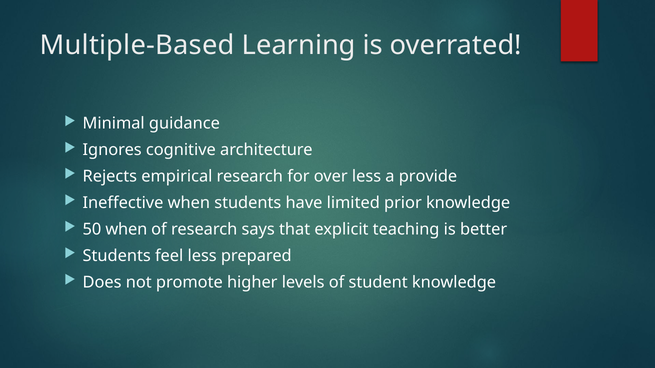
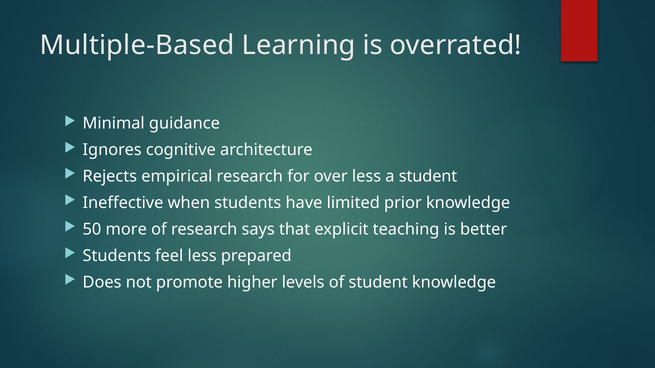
a provide: provide -> student
50 when: when -> more
